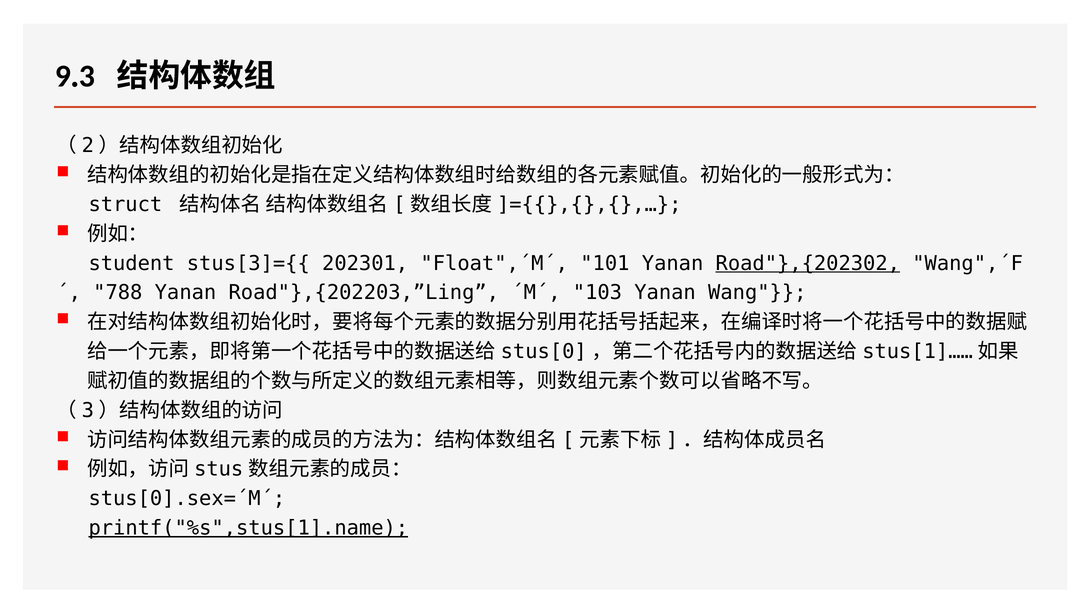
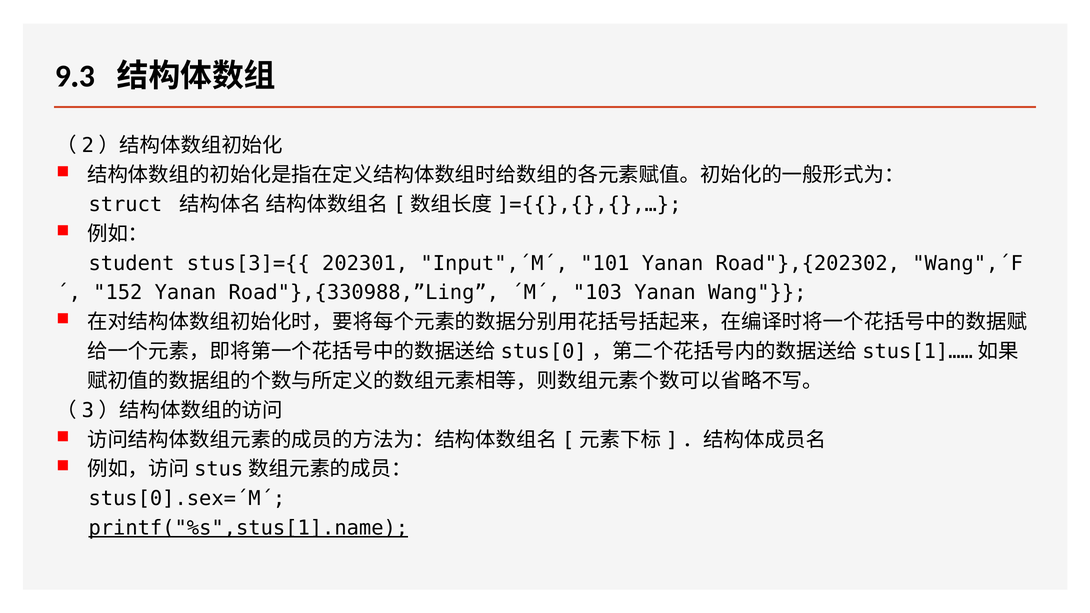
Float",´M´: Float",´M´ -> Input",´M´
Road"},{202302 underline: present -> none
788: 788 -> 152
Road"},{202203,”Ling: Road"},{202203,”Ling -> Road"},{330988,”Ling
